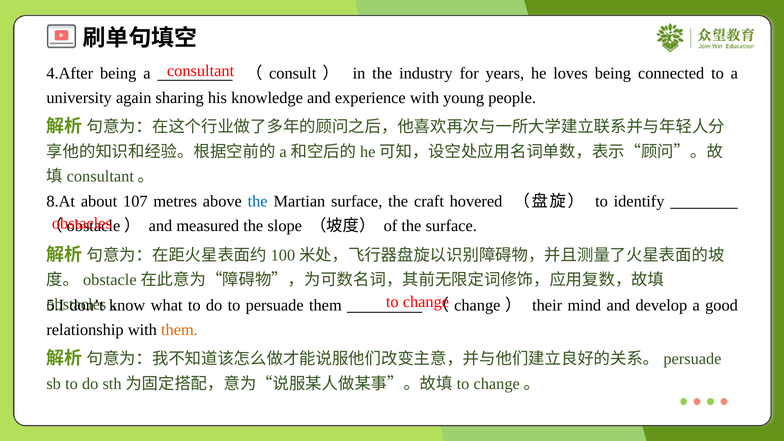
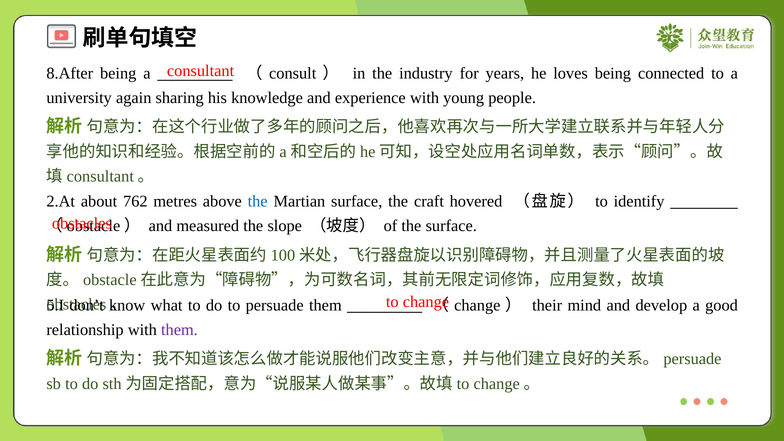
4.After: 4.After -> 8.After
8.At: 8.At -> 2.At
107: 107 -> 762
them at (179, 330) colour: orange -> purple
